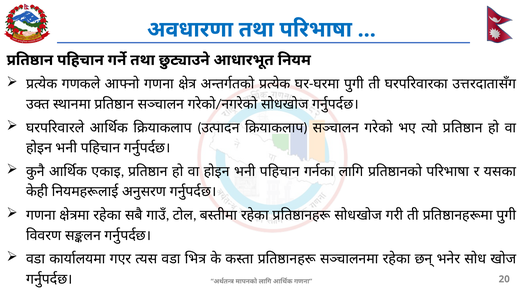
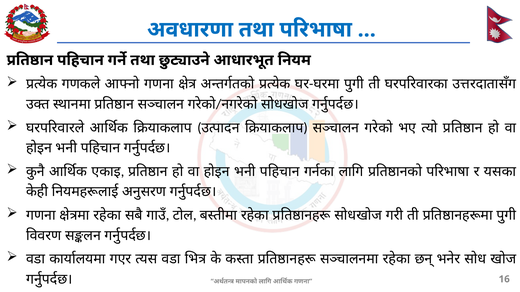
20: 20 -> 16
